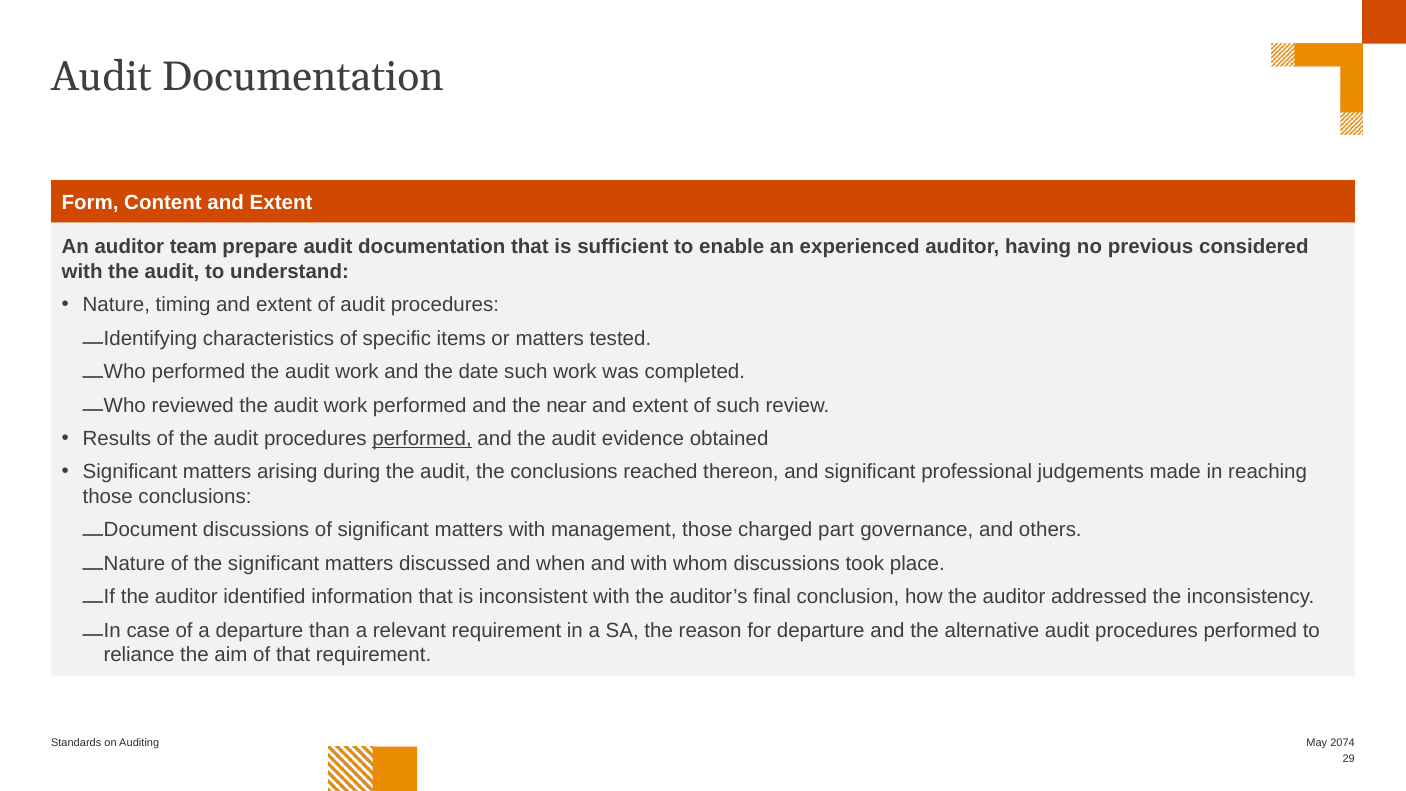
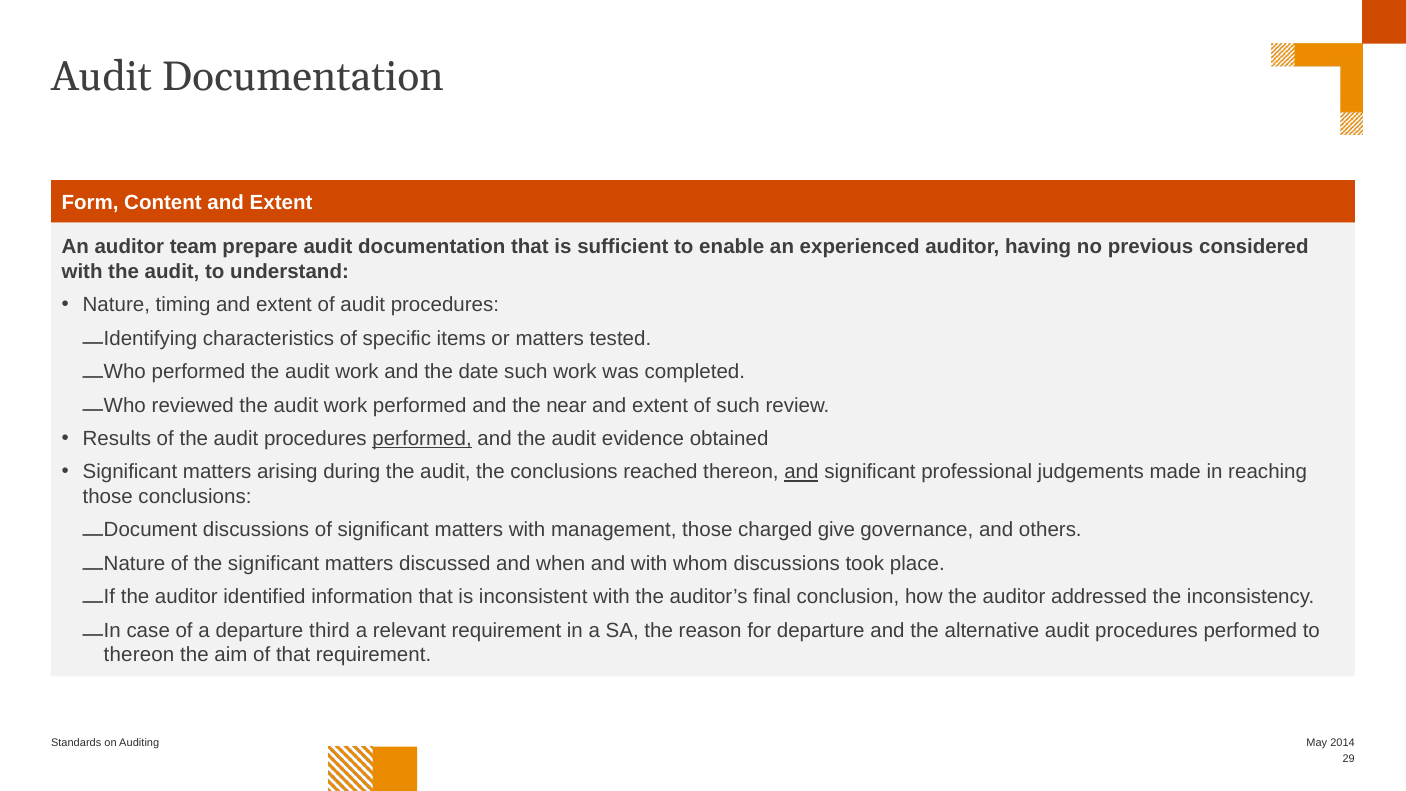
and at (801, 472) underline: none -> present
part: part -> give
than: than -> third
reliance at (139, 655): reliance -> thereon
2074: 2074 -> 2014
